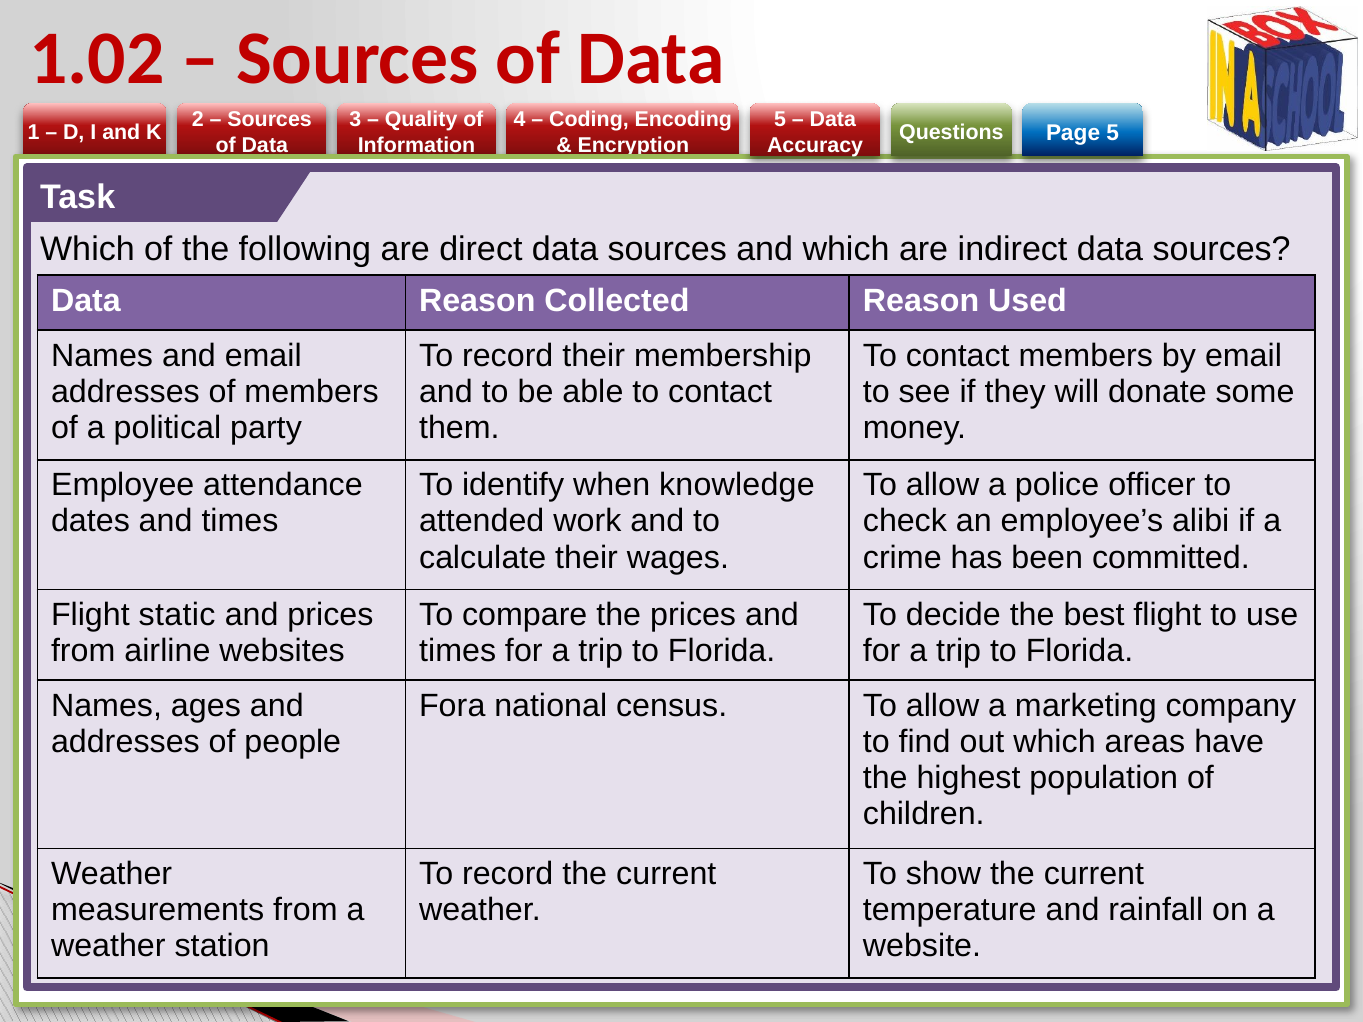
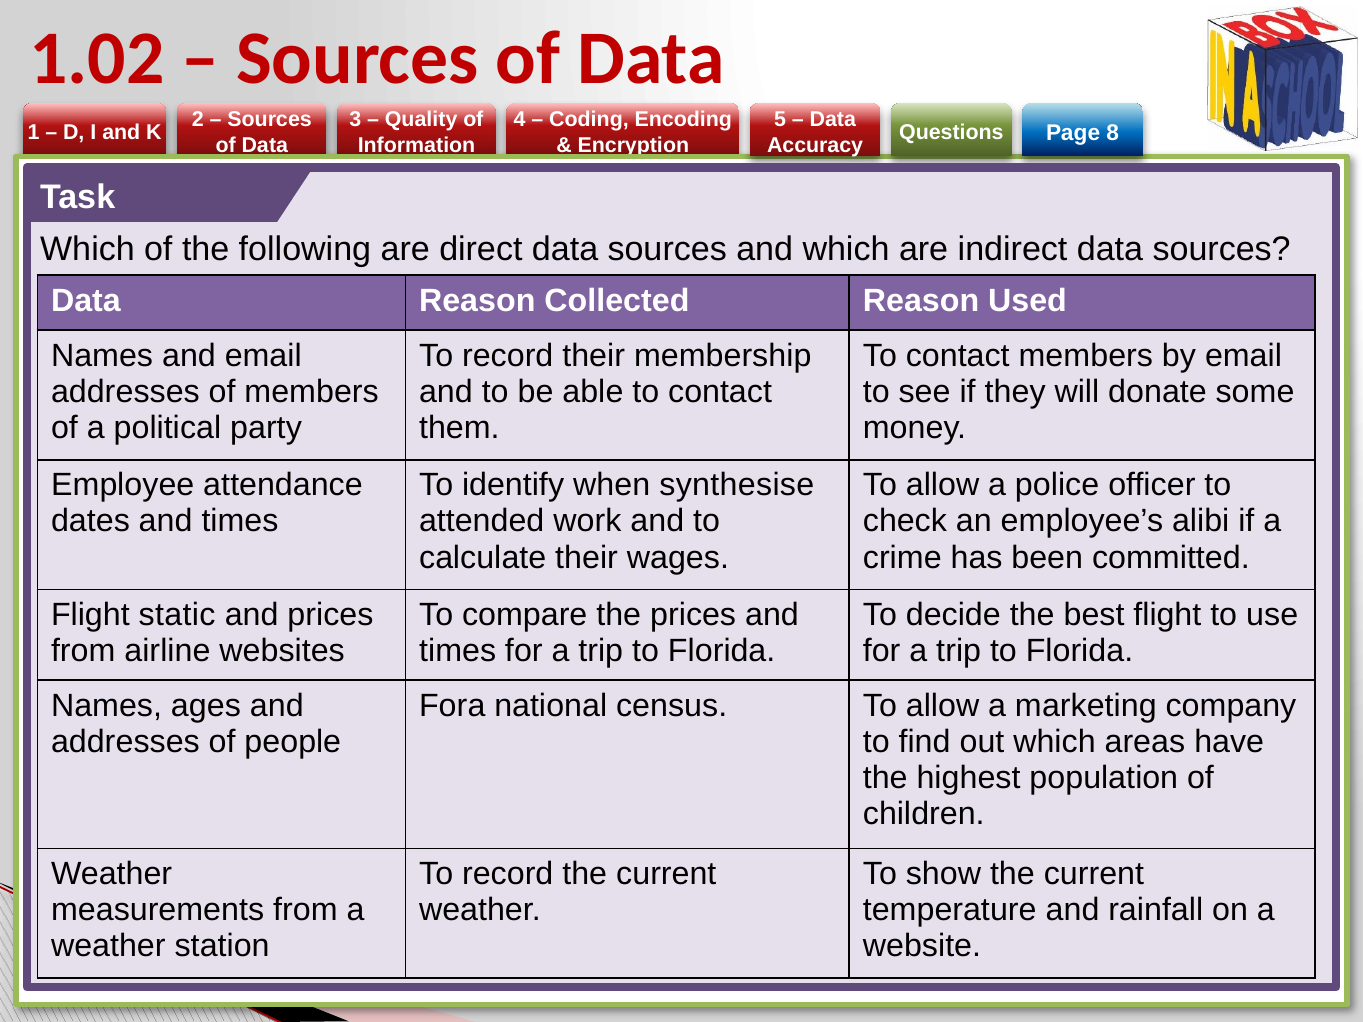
Page 5: 5 -> 8
knowledge: knowledge -> synthesise
